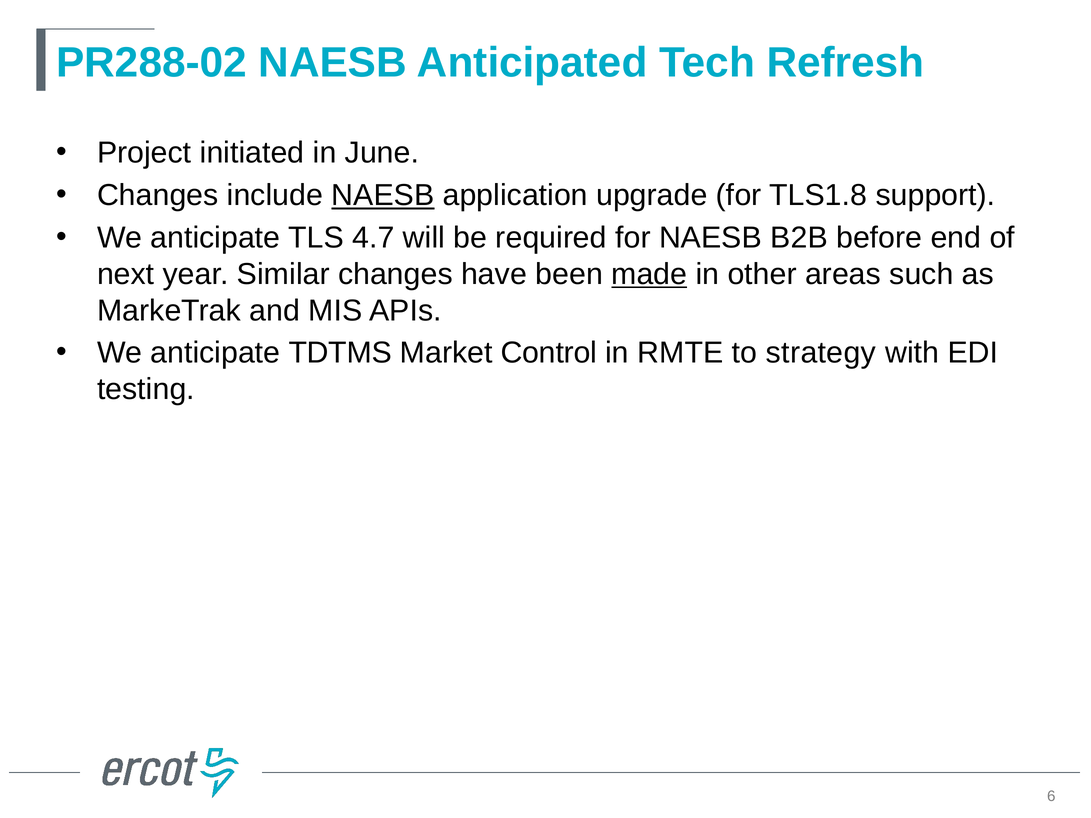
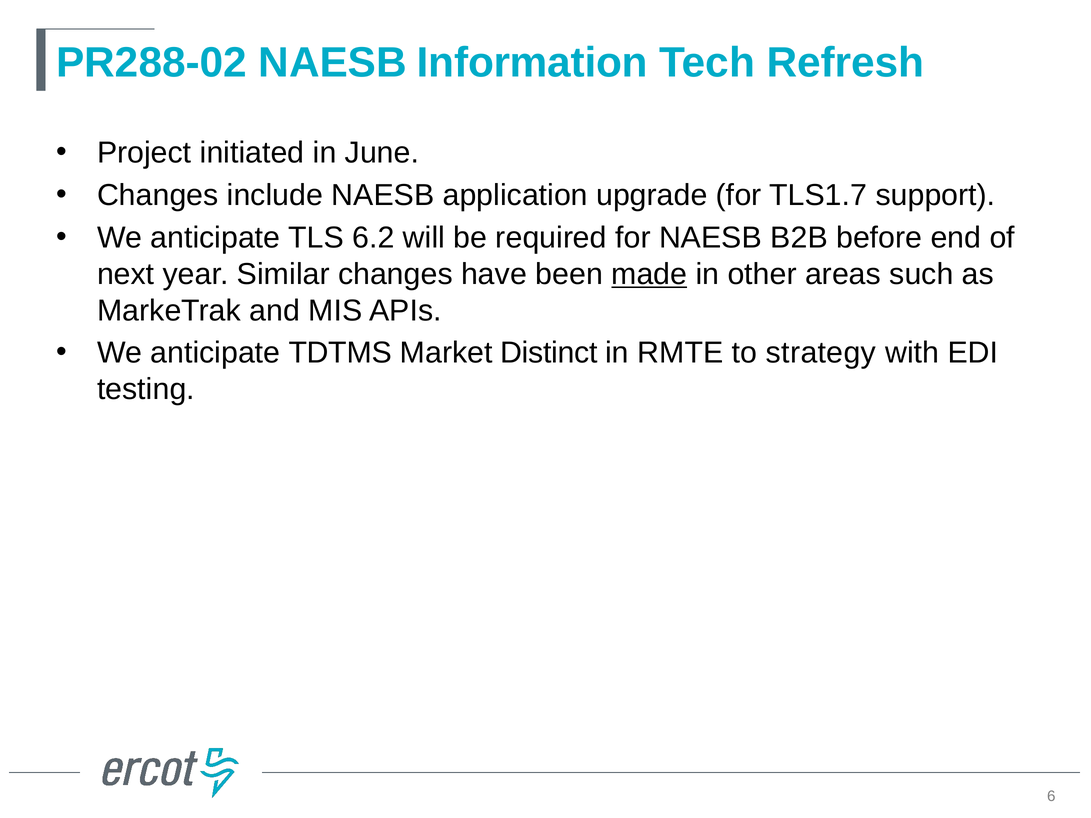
Anticipated: Anticipated -> Information
NAESB at (383, 195) underline: present -> none
TLS1.8: TLS1.8 -> TLS1.7
4.7: 4.7 -> 6.2
Control: Control -> Distinct
